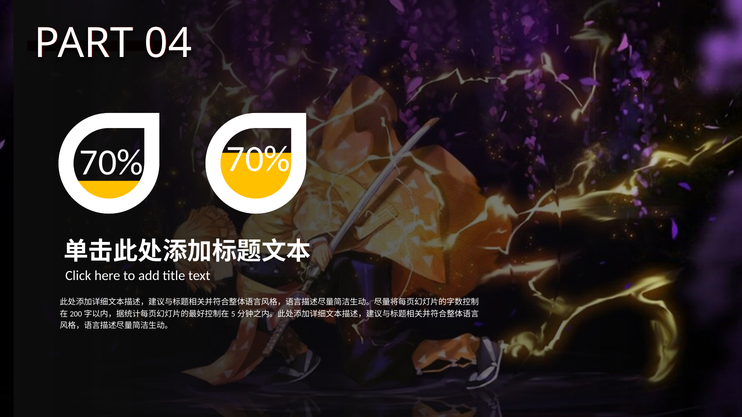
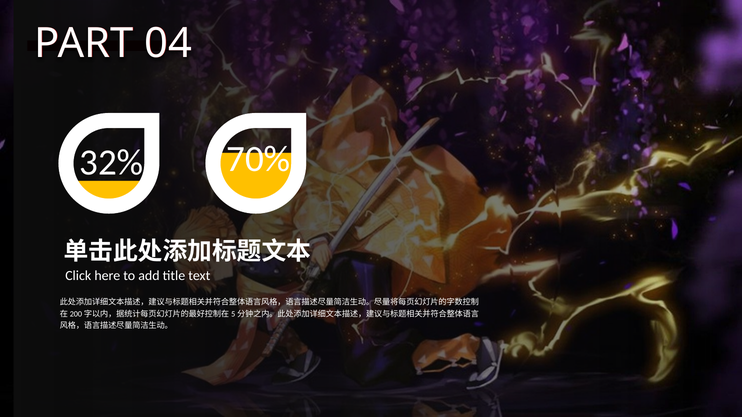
70% at (111, 163): 70% -> 32%
